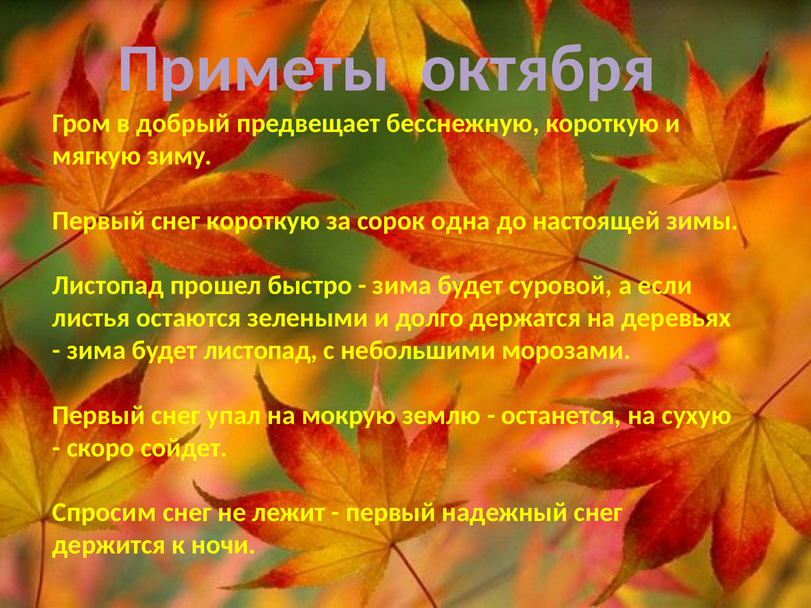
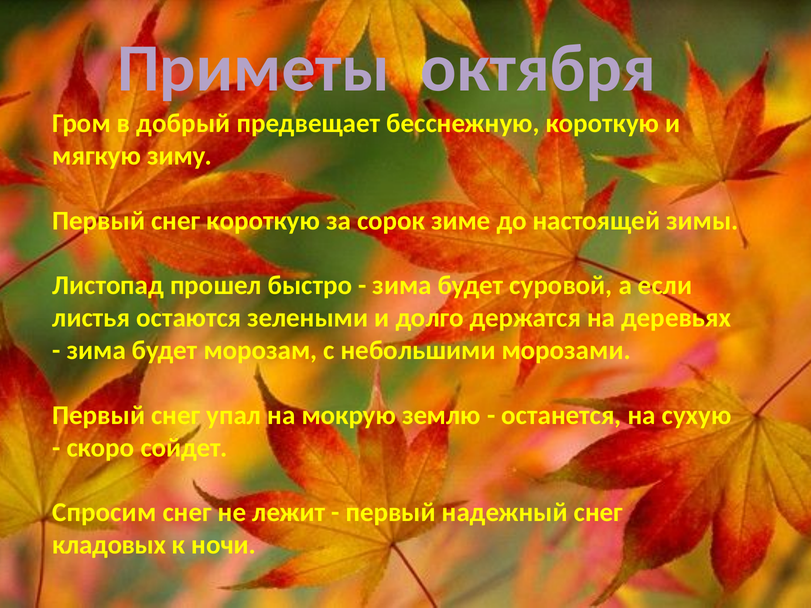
одна: одна -> зиме
будет листопад: листопад -> морозам
держится: держится -> кладовых
